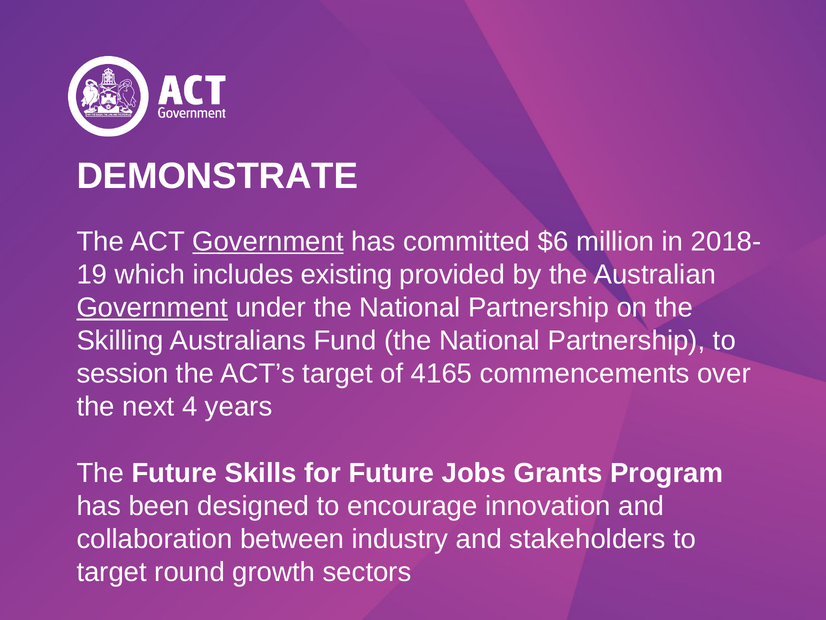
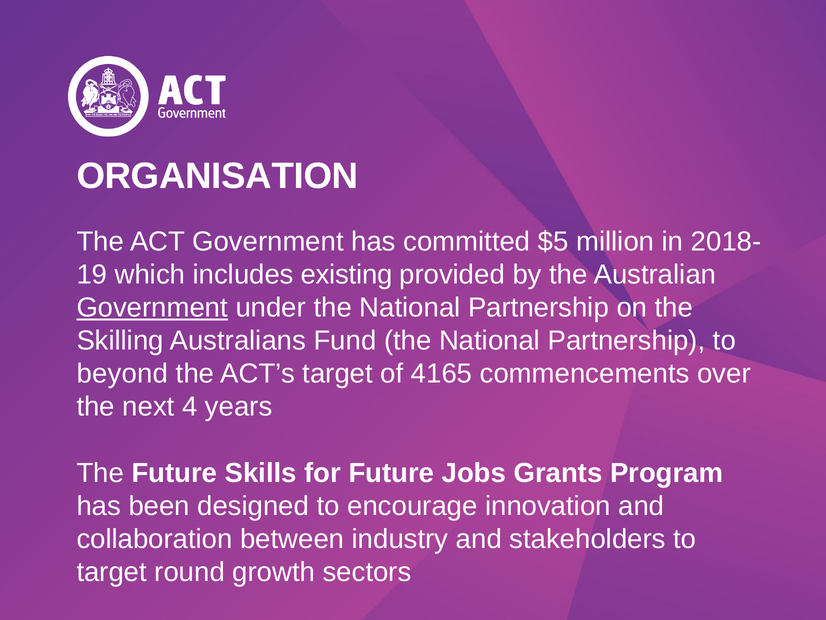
DEMONSTRATE: DEMONSTRATE -> ORGANISATION
Government at (268, 241) underline: present -> none
$6: $6 -> $5
session: session -> beyond
